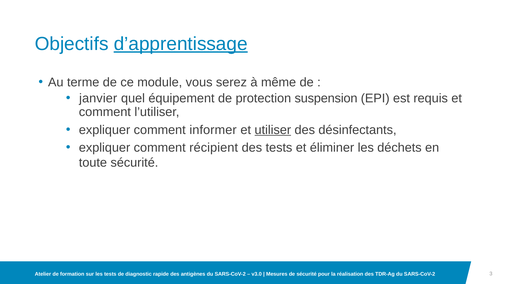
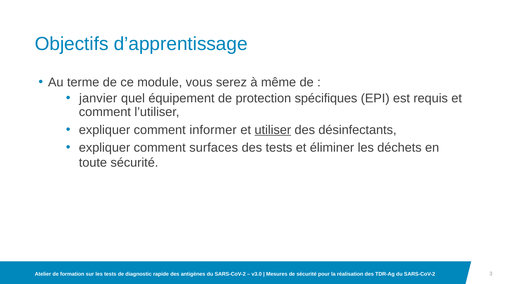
d’apprentissage underline: present -> none
suspension: suspension -> spécifiques
récipient: récipient -> surfaces
